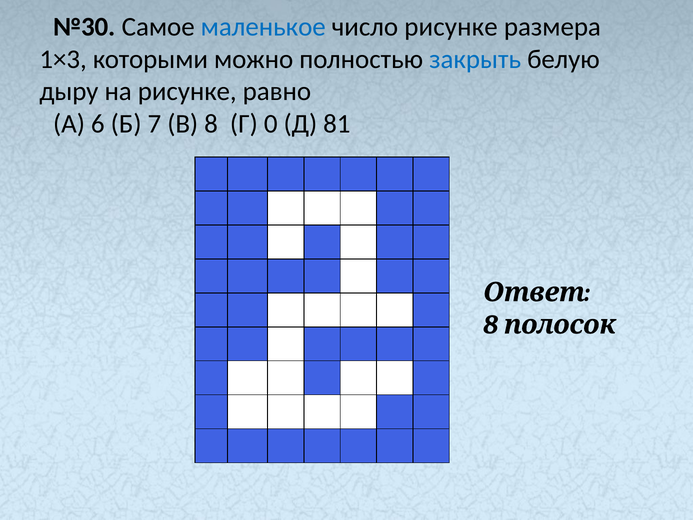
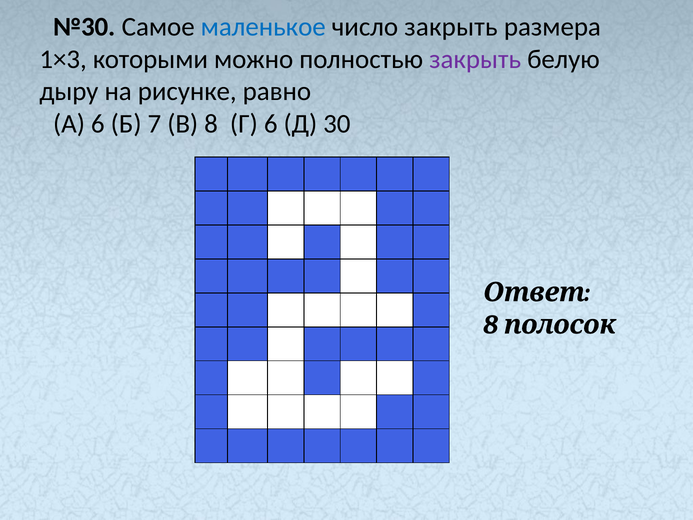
число рисунке: рисунке -> закрыть
закрыть at (475, 59) colour: blue -> purple
Г 0: 0 -> 6
81: 81 -> 30
